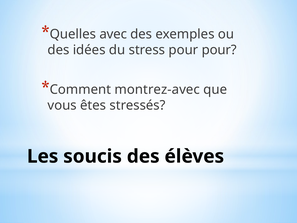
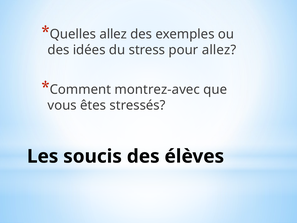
Quelles avec: avec -> allez
pour pour: pour -> allez
